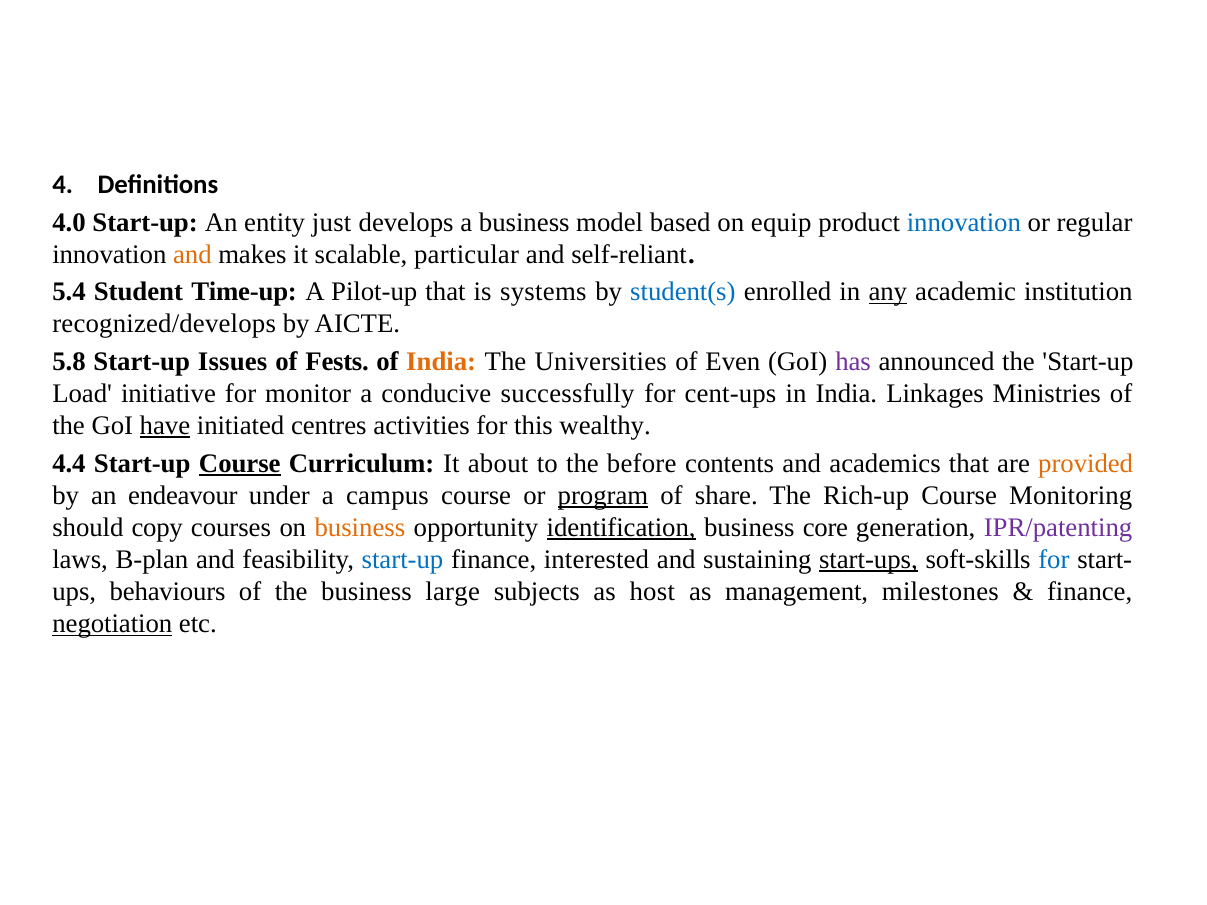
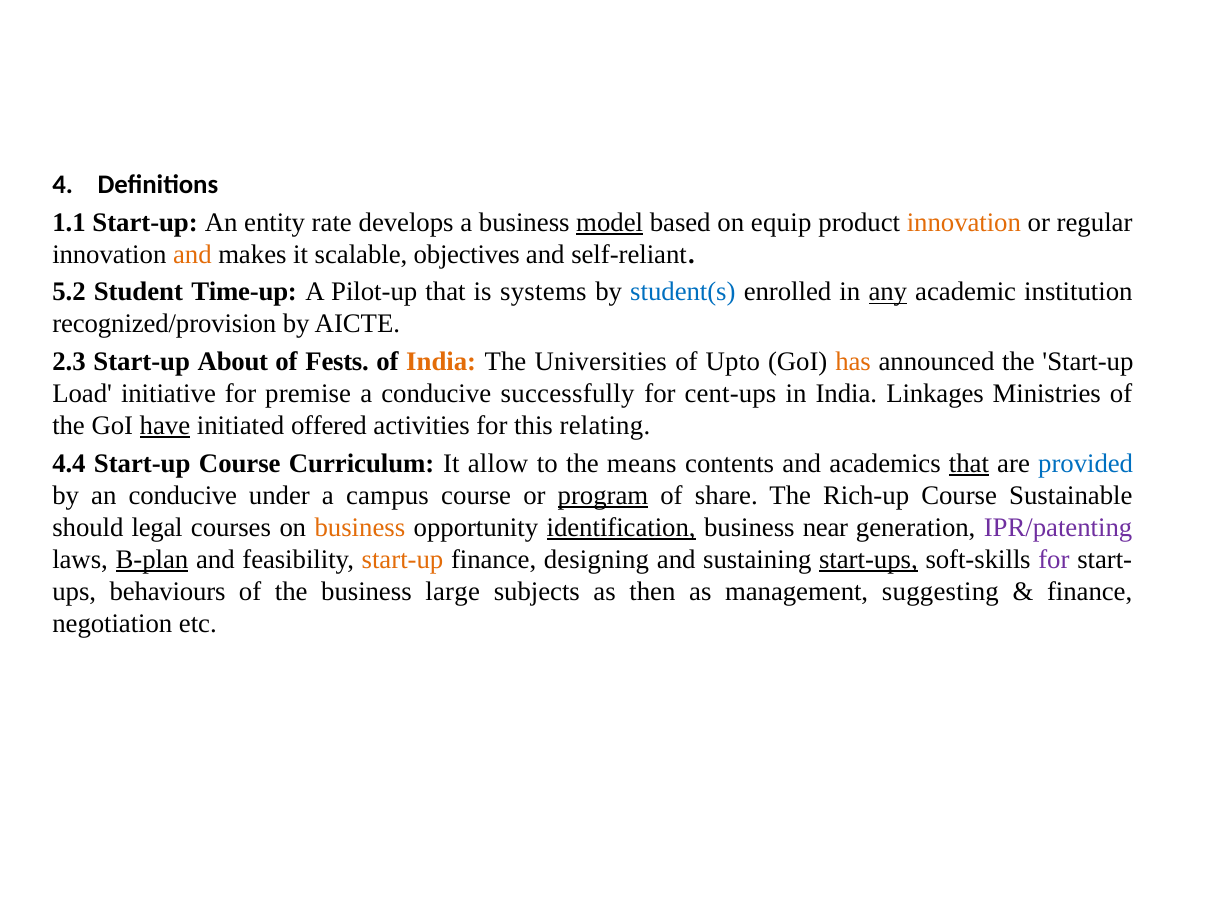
4.0: 4.0 -> 1.1
just: just -> rate
model underline: none -> present
innovation at (964, 222) colour: blue -> orange
particular: particular -> objectives
5.4: 5.4 -> 5.2
recognized/develops: recognized/develops -> recognized/provision
5.8: 5.8 -> 2.3
Issues: Issues -> About
Even: Even -> Upto
has colour: purple -> orange
monitor: monitor -> premise
centres: centres -> offered
wealthy: wealthy -> relating
Course at (240, 463) underline: present -> none
about: about -> allow
before: before -> means
that at (969, 463) underline: none -> present
provided colour: orange -> blue
an endeavour: endeavour -> conducive
Monitoring: Monitoring -> Sustainable
copy: copy -> legal
core: core -> near
B-plan underline: none -> present
start-up at (403, 560) colour: blue -> orange
interested: interested -> designing
for at (1054, 560) colour: blue -> purple
host: host -> then
milestones: milestones -> suggesting
negotiation underline: present -> none
